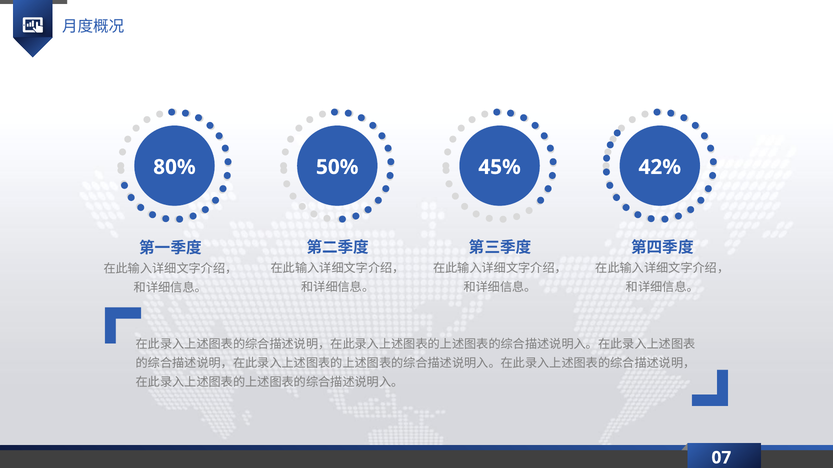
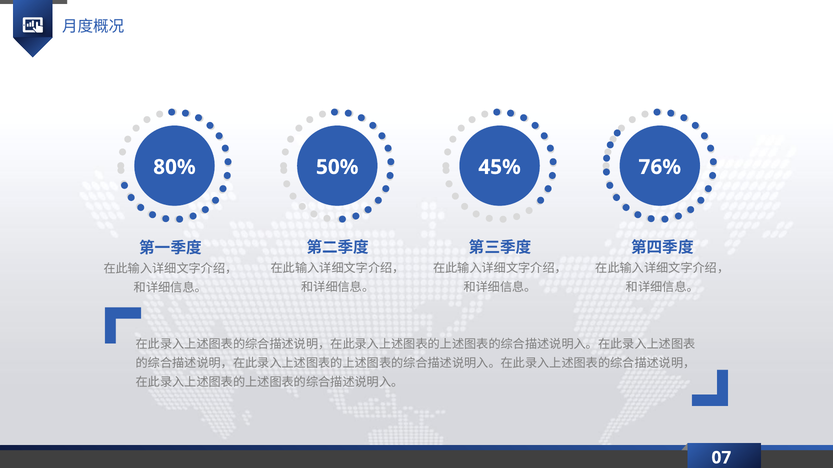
42%: 42% -> 76%
